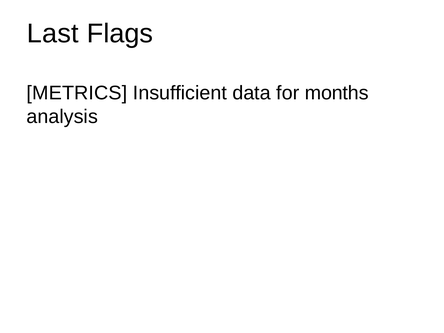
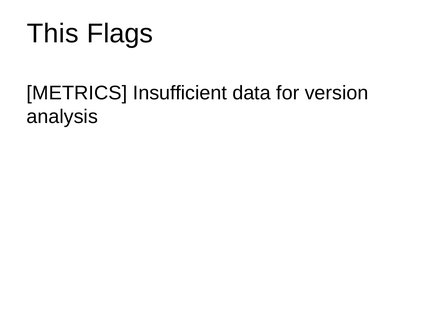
Last: Last -> This
months: months -> version
